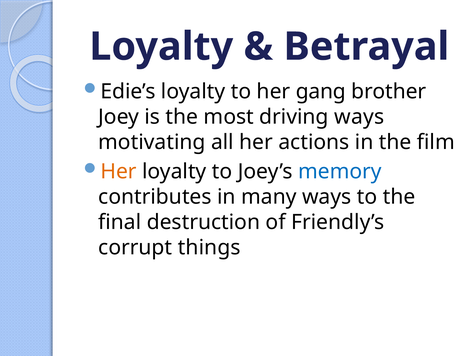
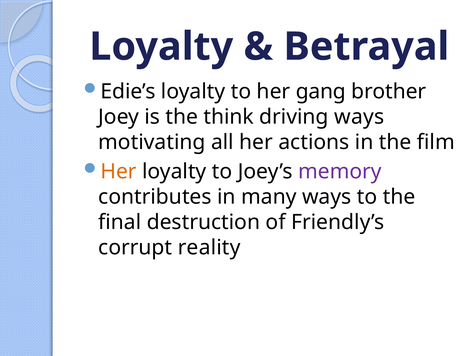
most: most -> think
memory colour: blue -> purple
things: things -> reality
